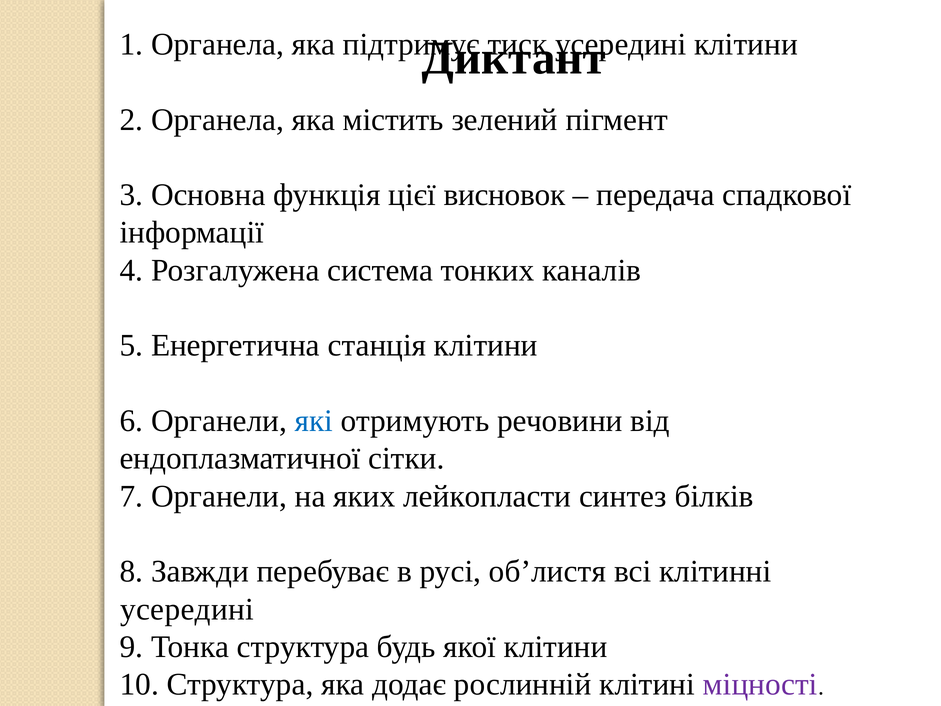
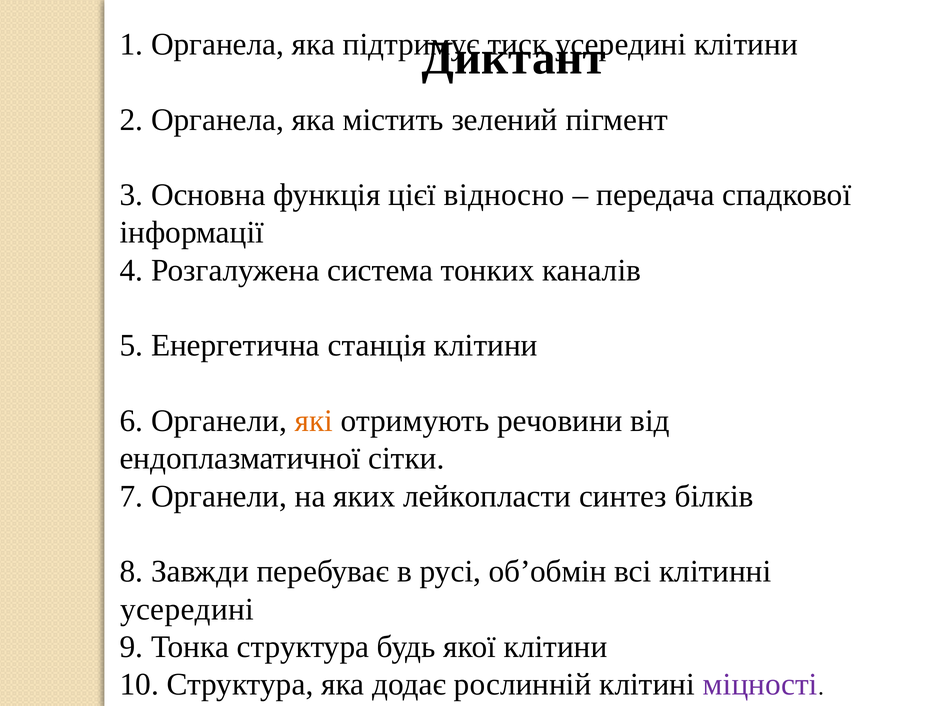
висновок: висновок -> відносно
які colour: blue -> orange
об’листя: об’листя -> об’обмін
